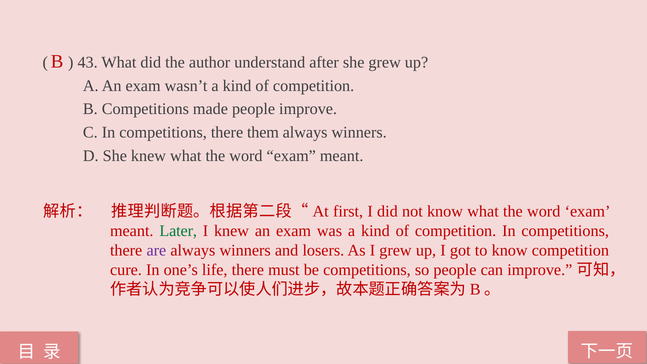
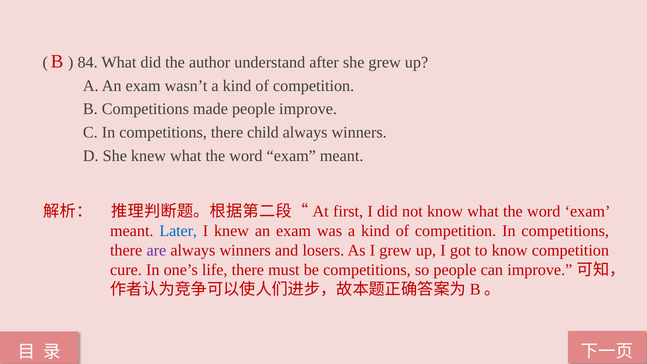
43: 43 -> 84
them: them -> child
Later colour: green -> blue
